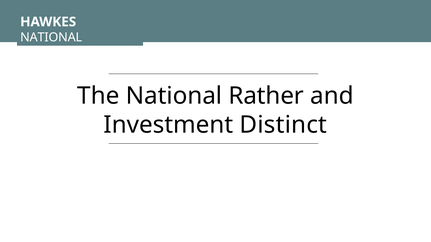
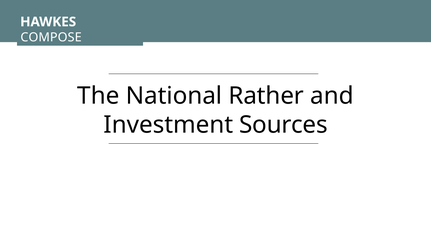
NATIONAL at (51, 37): NATIONAL -> COMPOSE
Distinct: Distinct -> Sources
